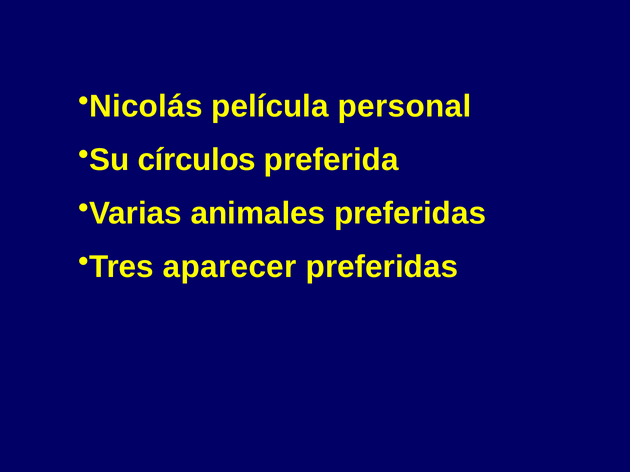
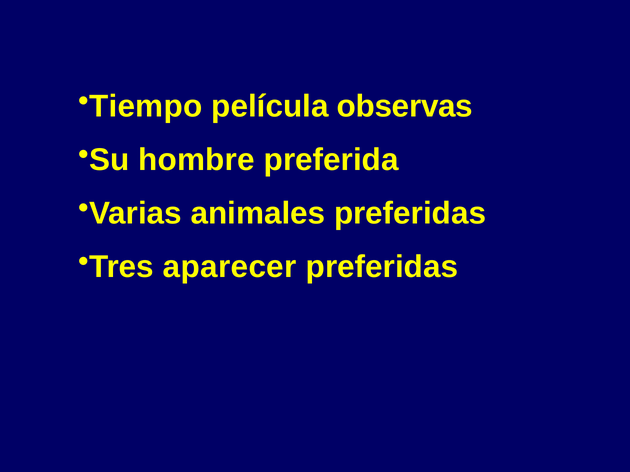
Nicolás: Nicolás -> Tiempo
personal: personal -> observas
círculos: círculos -> hombre
